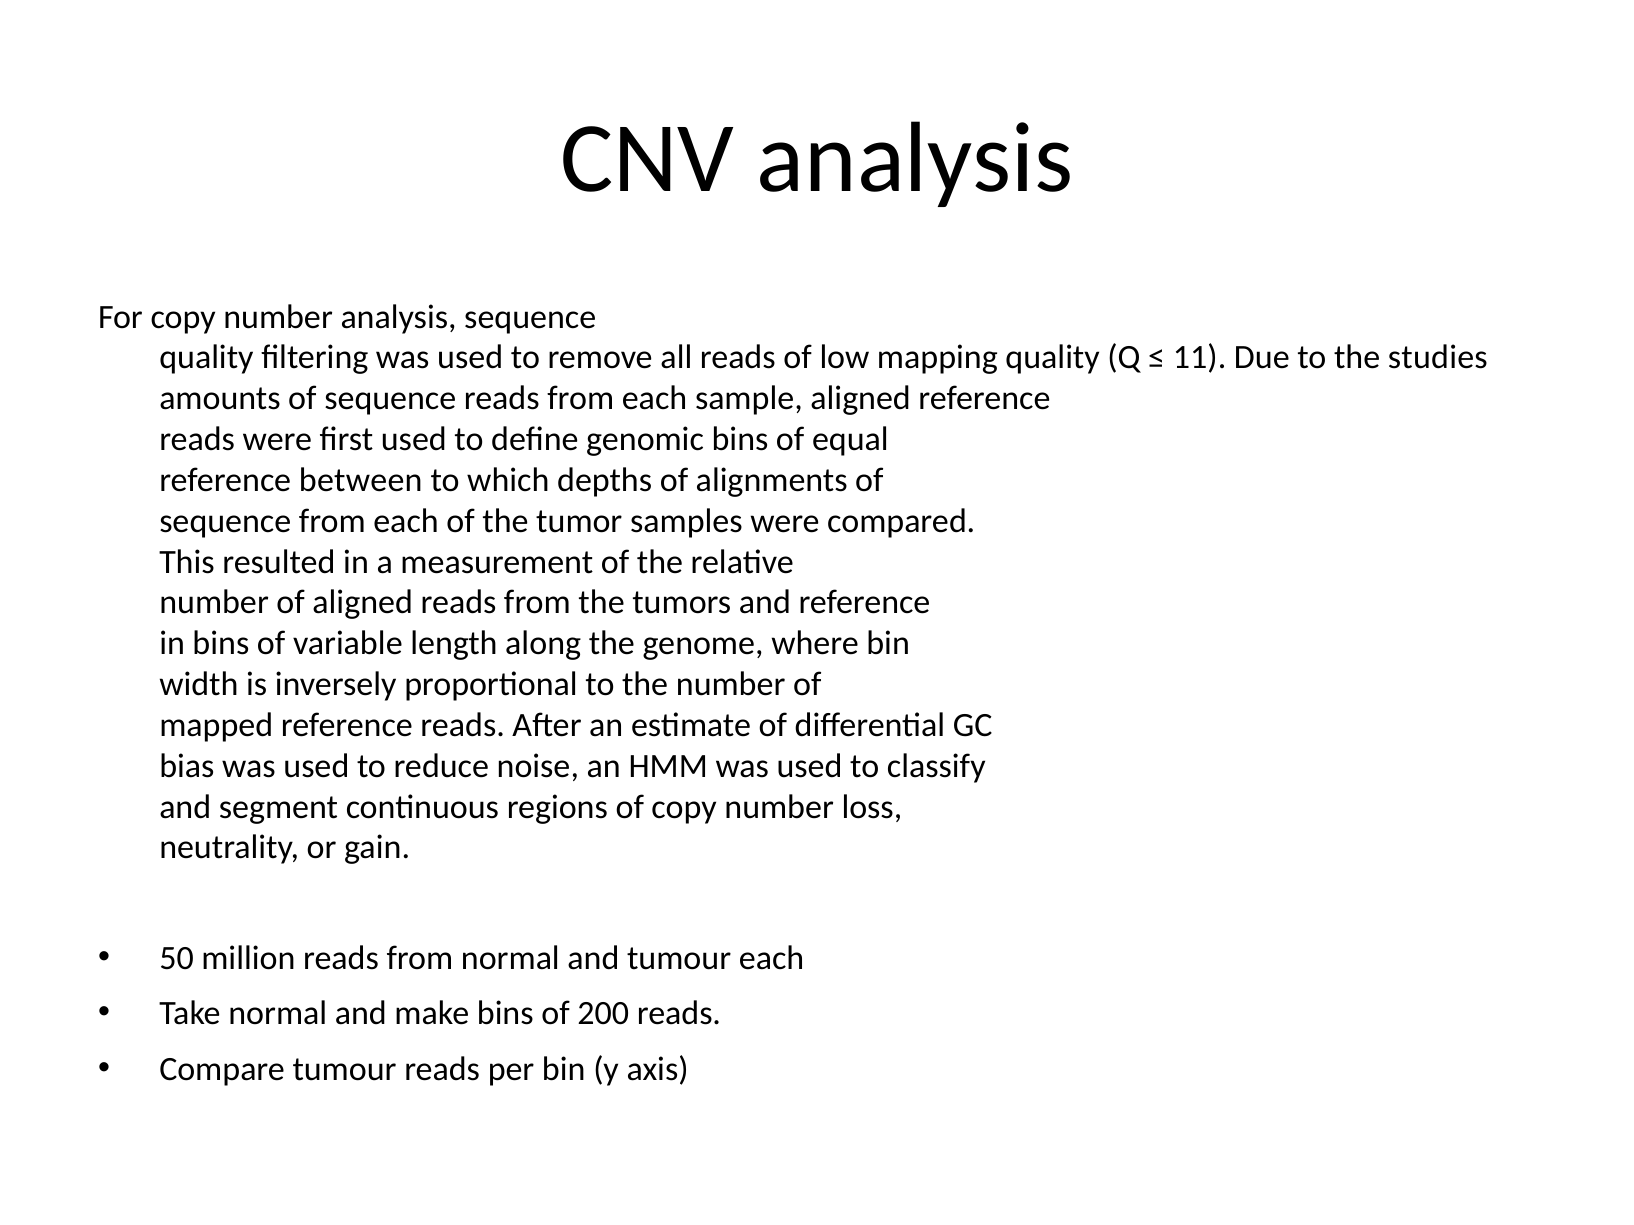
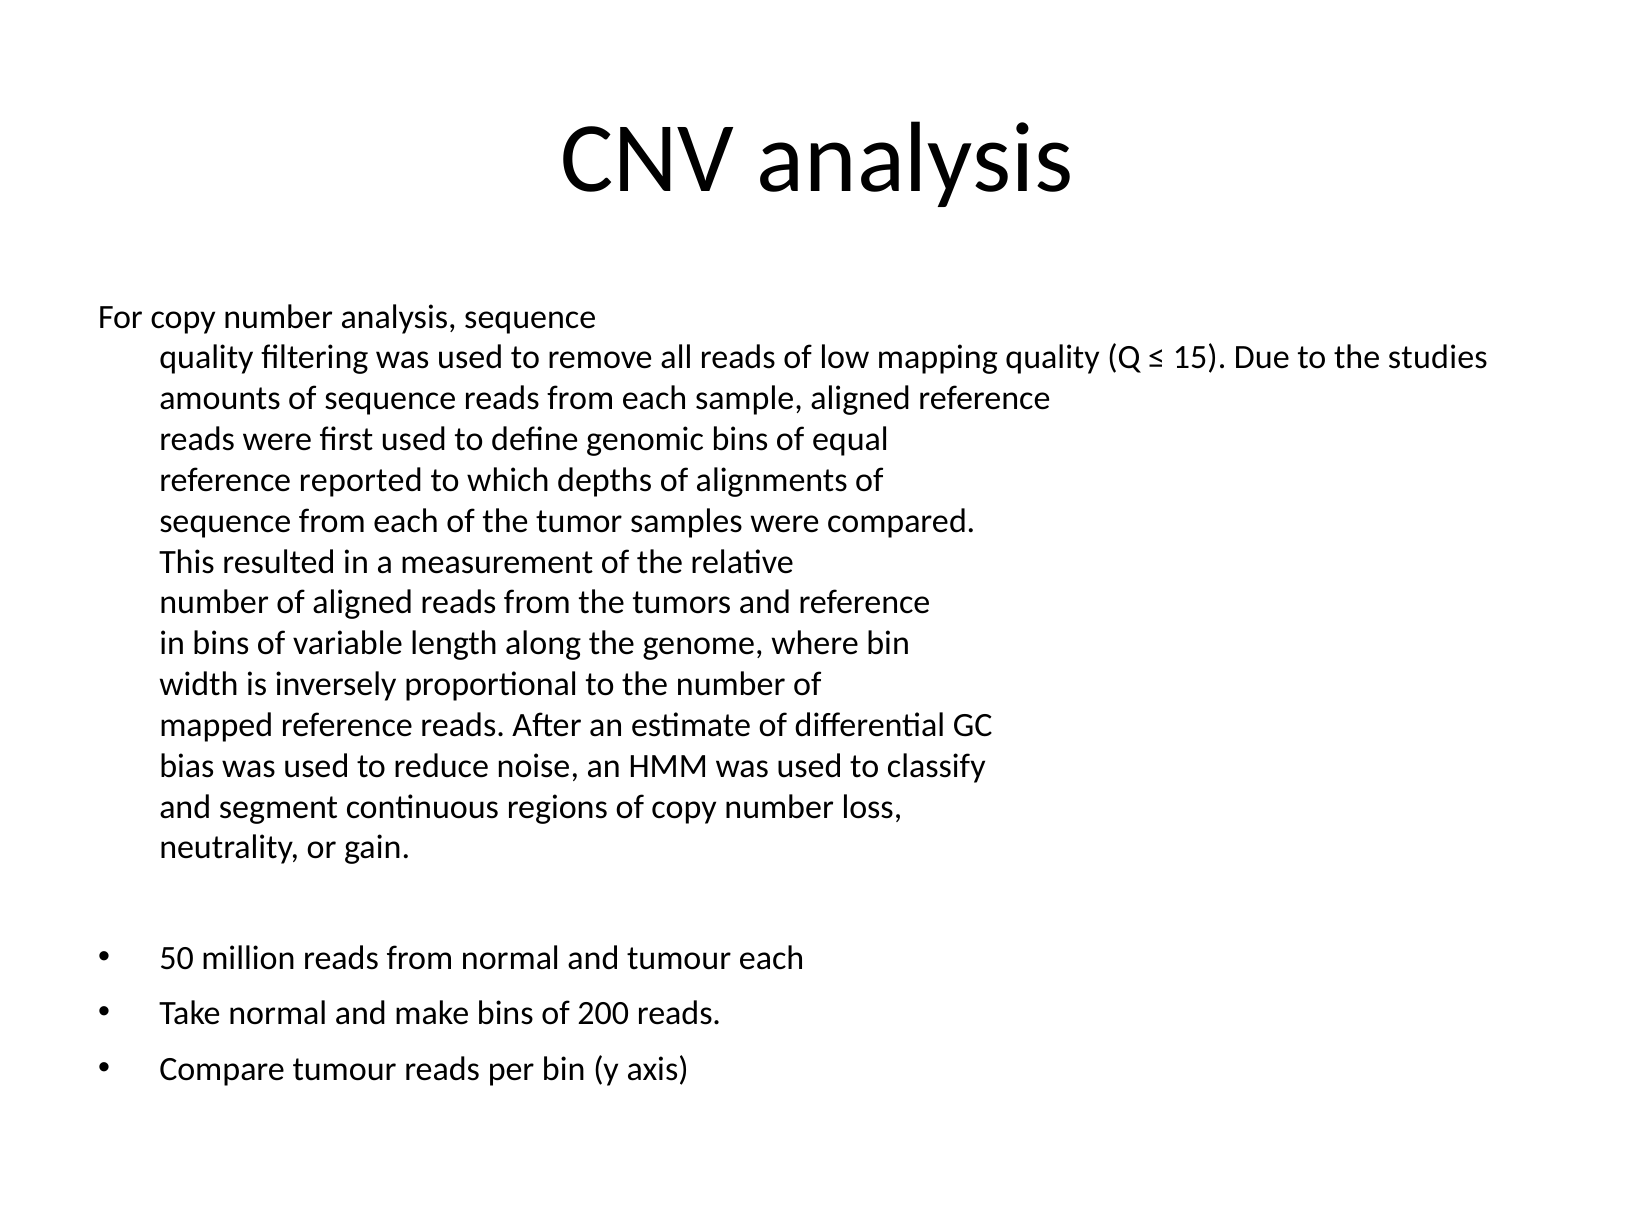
11: 11 -> 15
between: between -> reported
